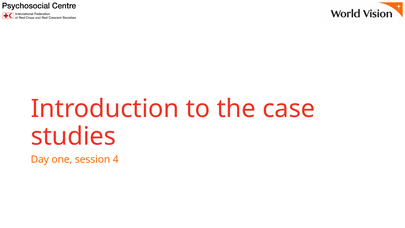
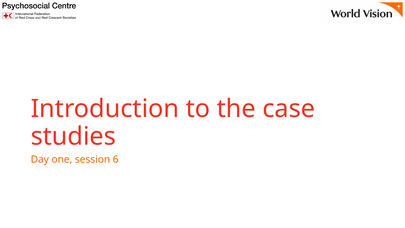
4: 4 -> 6
